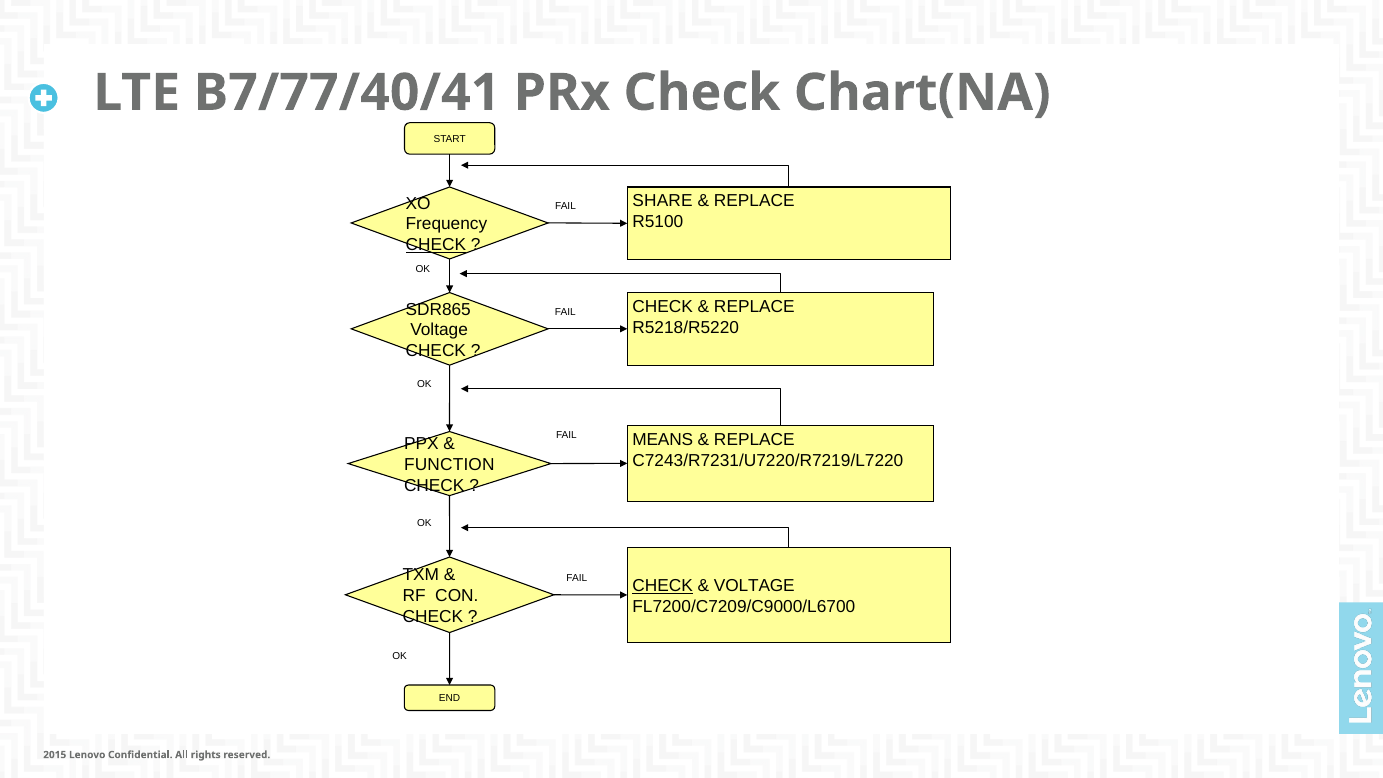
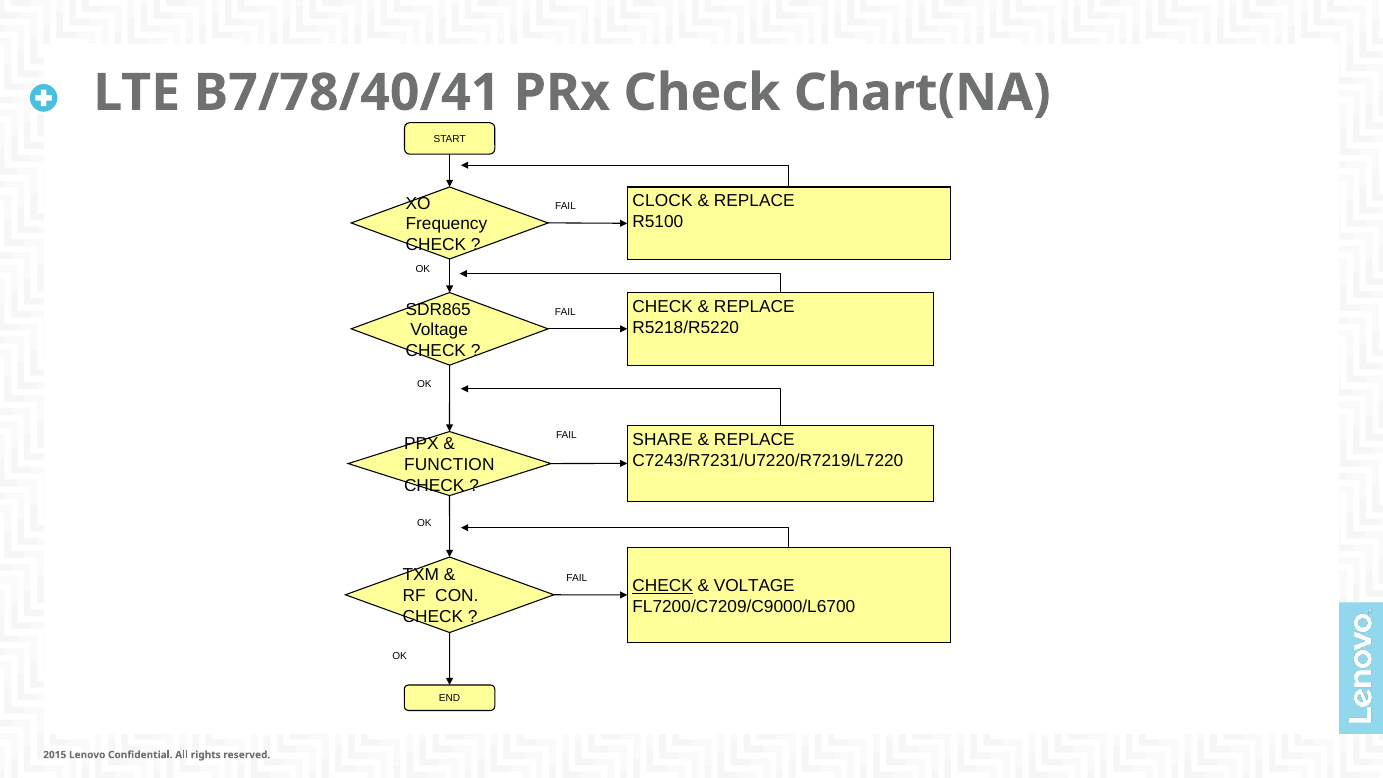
B7/77/40/41: B7/77/40/41 -> B7/78/40/41
SHARE: SHARE -> CLOCK
CHECK at (436, 245) underline: present -> none
MEANS: MEANS -> SHARE
